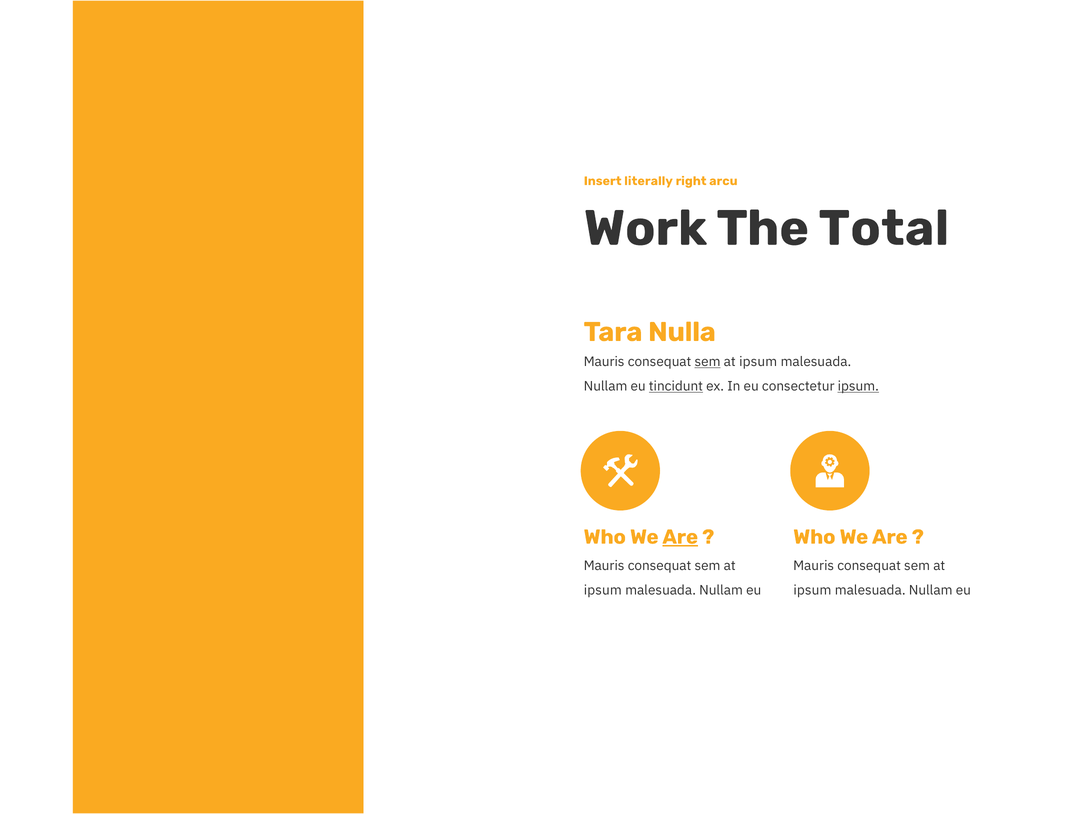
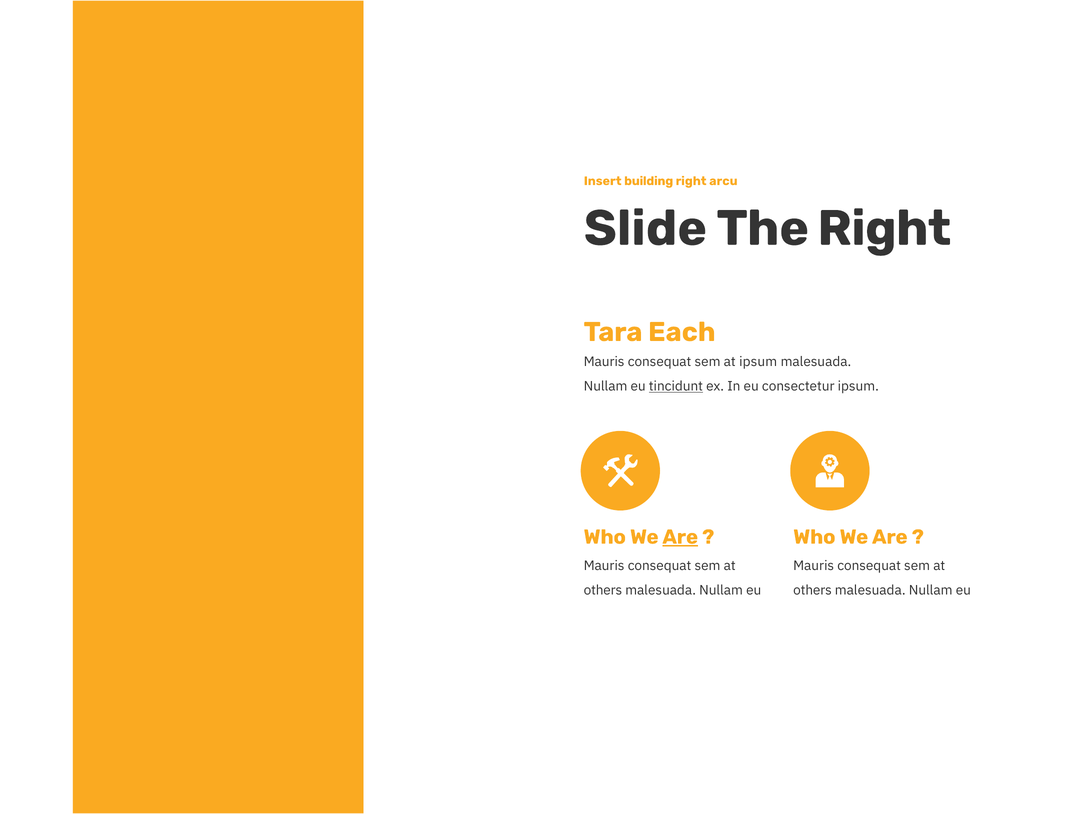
literally: literally -> building
Work: Work -> Slide
The Total: Total -> Right
Nulla: Nulla -> Each
sem at (708, 362) underline: present -> none
ipsum at (858, 386) underline: present -> none
ipsum at (603, 590): ipsum -> others
ipsum at (812, 590): ipsum -> others
